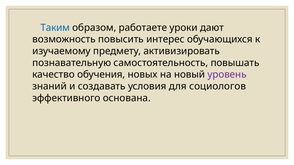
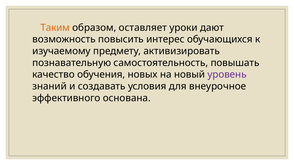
Таким colour: blue -> orange
работаете: работаете -> оставляет
социологов: социологов -> внеурочное
